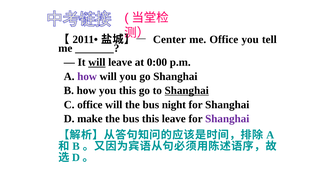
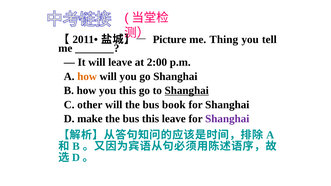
Center: Center -> Picture
me Office: Office -> Thing
will at (97, 62) underline: present -> none
0:00: 0:00 -> 2:00
how at (87, 76) colour: purple -> orange
C office: office -> other
night: night -> book
